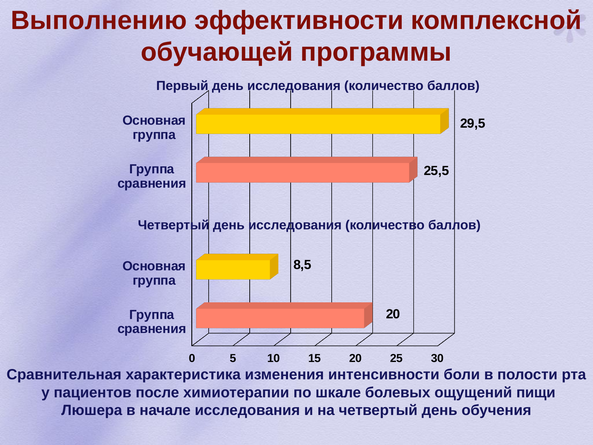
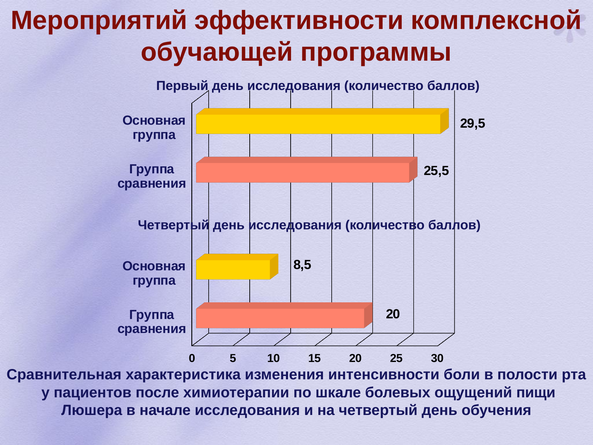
Выполнению: Выполнению -> Мероприятий
